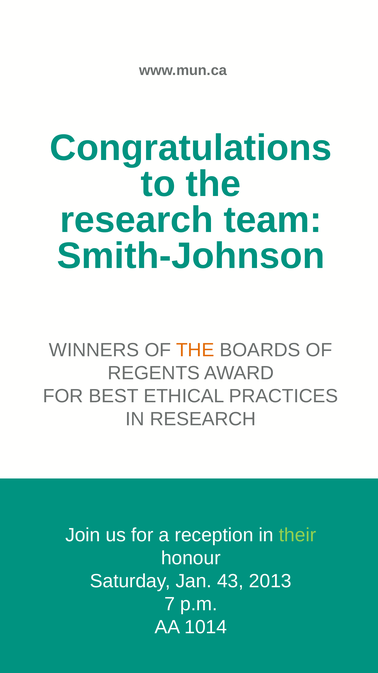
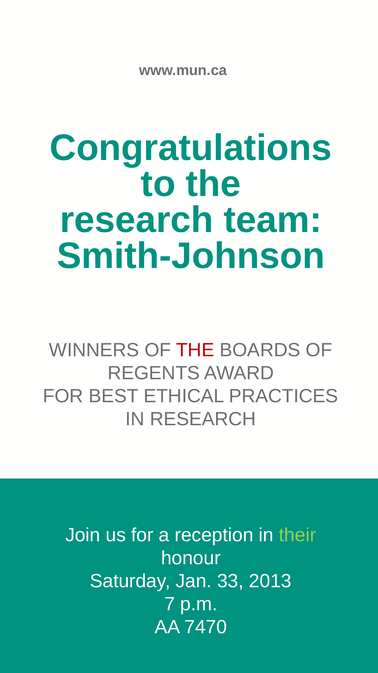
THE at (195, 350) colour: orange -> red
43: 43 -> 33
1014: 1014 -> 7470
